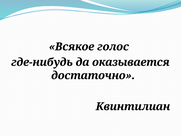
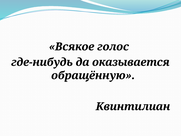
достаточно: достаточно -> обращённую
